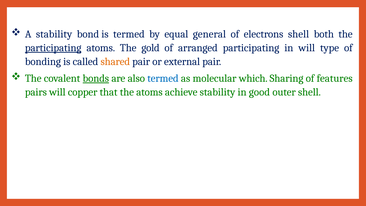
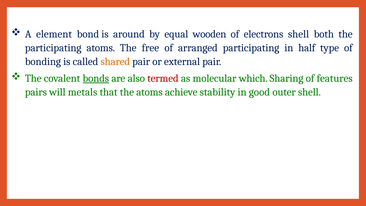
A stability: stability -> element
is termed: termed -> around
general: general -> wooden
participating at (53, 48) underline: present -> none
gold: gold -> free
in will: will -> half
termed at (163, 78) colour: blue -> red
copper: copper -> metals
